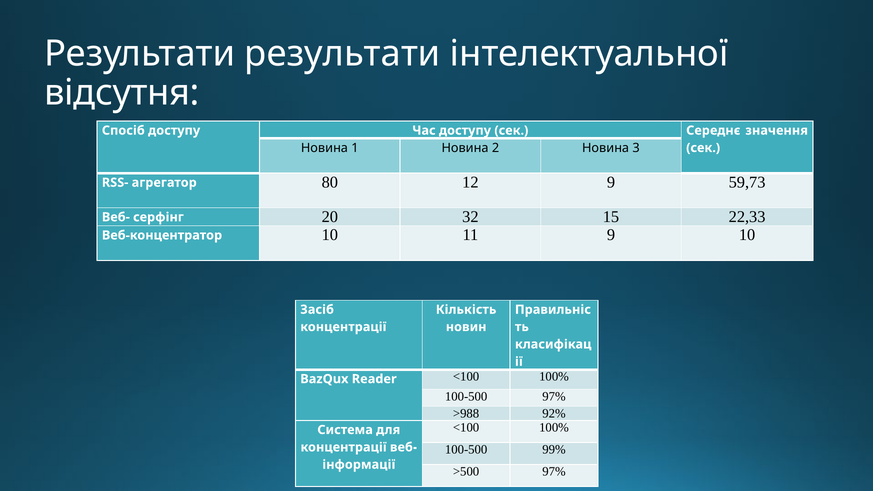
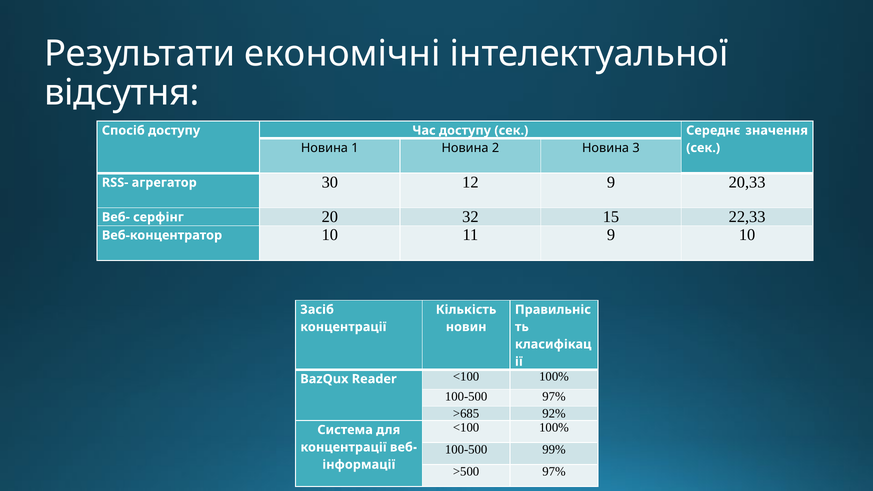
Результати результати: результати -> економічні
80: 80 -> 30
59,73: 59,73 -> 20,33
>988: >988 -> >685
